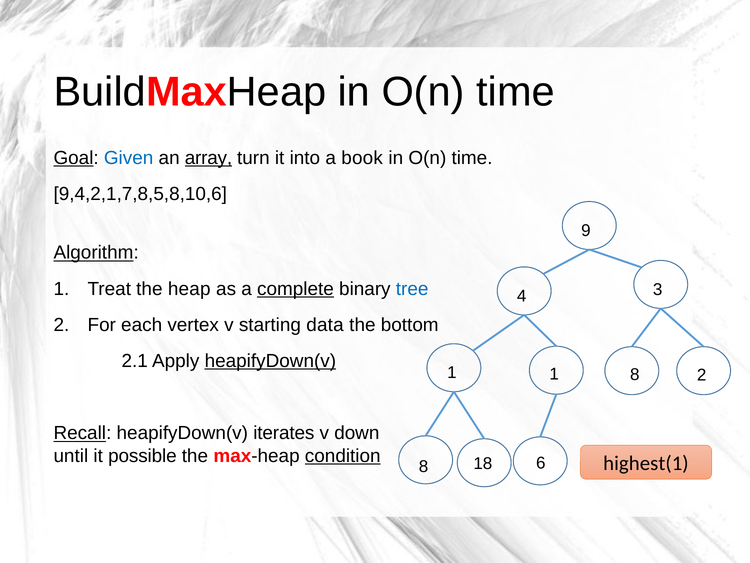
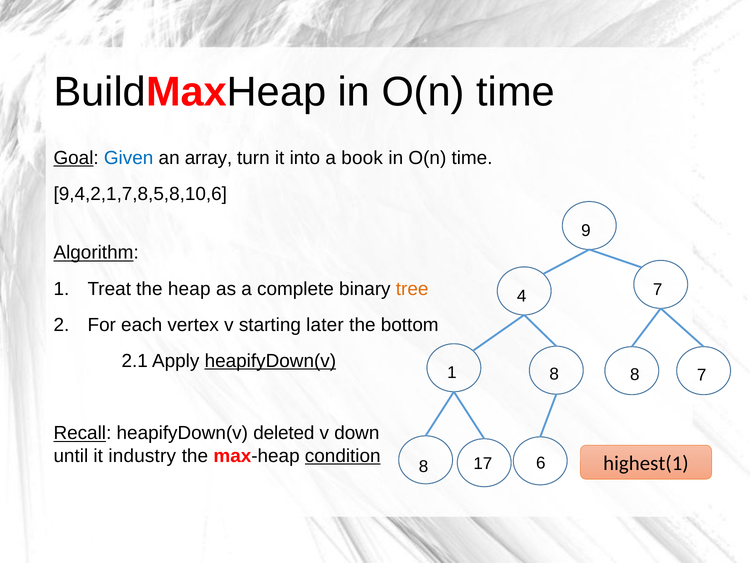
array underline: present -> none
complete underline: present -> none
tree colour: blue -> orange
4 3: 3 -> 7
data: data -> later
1 1: 1 -> 8
8 2: 2 -> 7
iterates: iterates -> deleted
possible: possible -> industry
18: 18 -> 17
